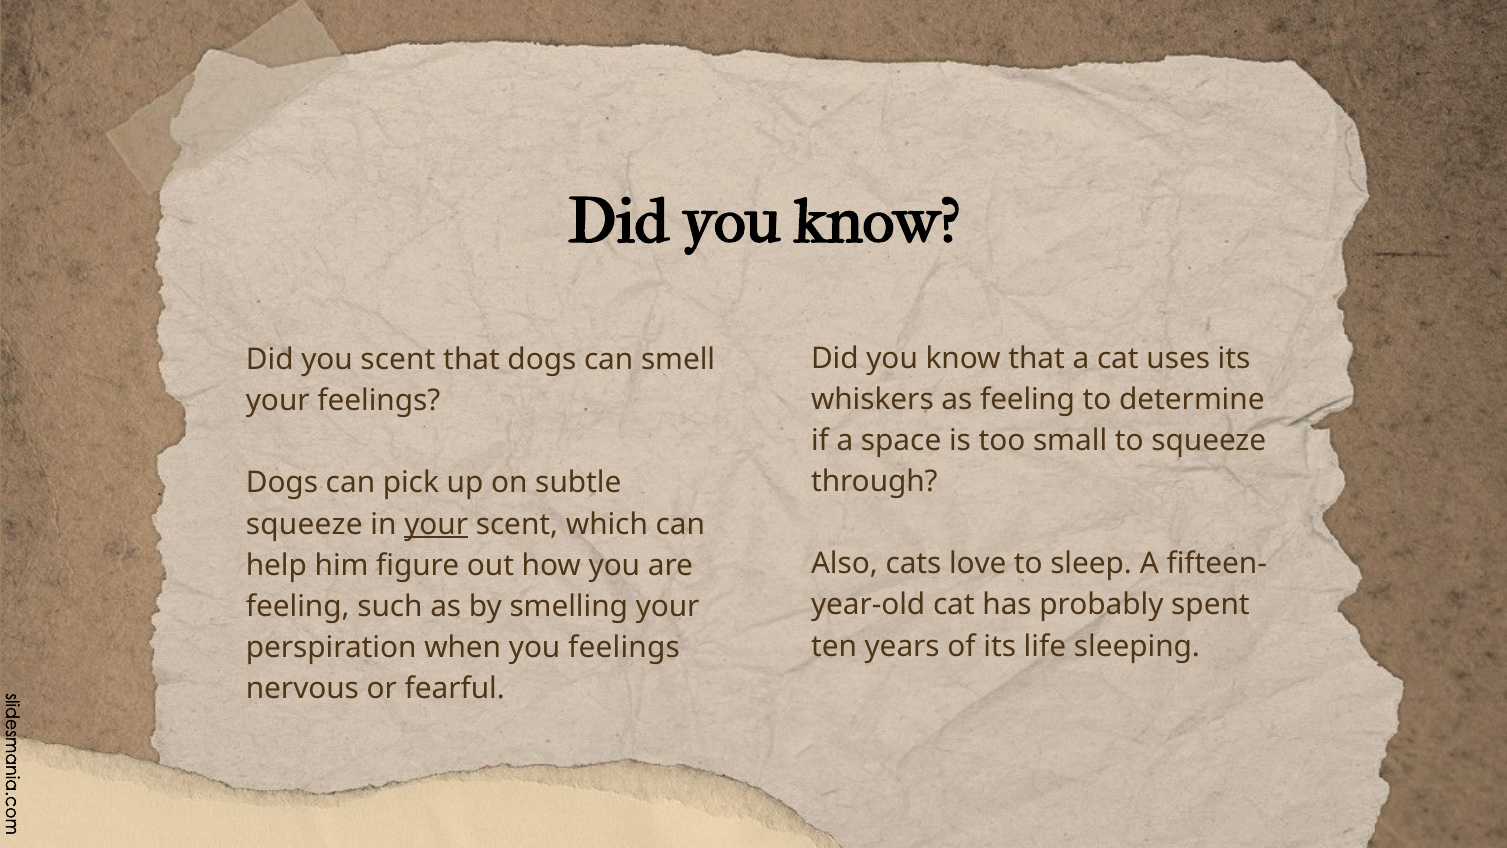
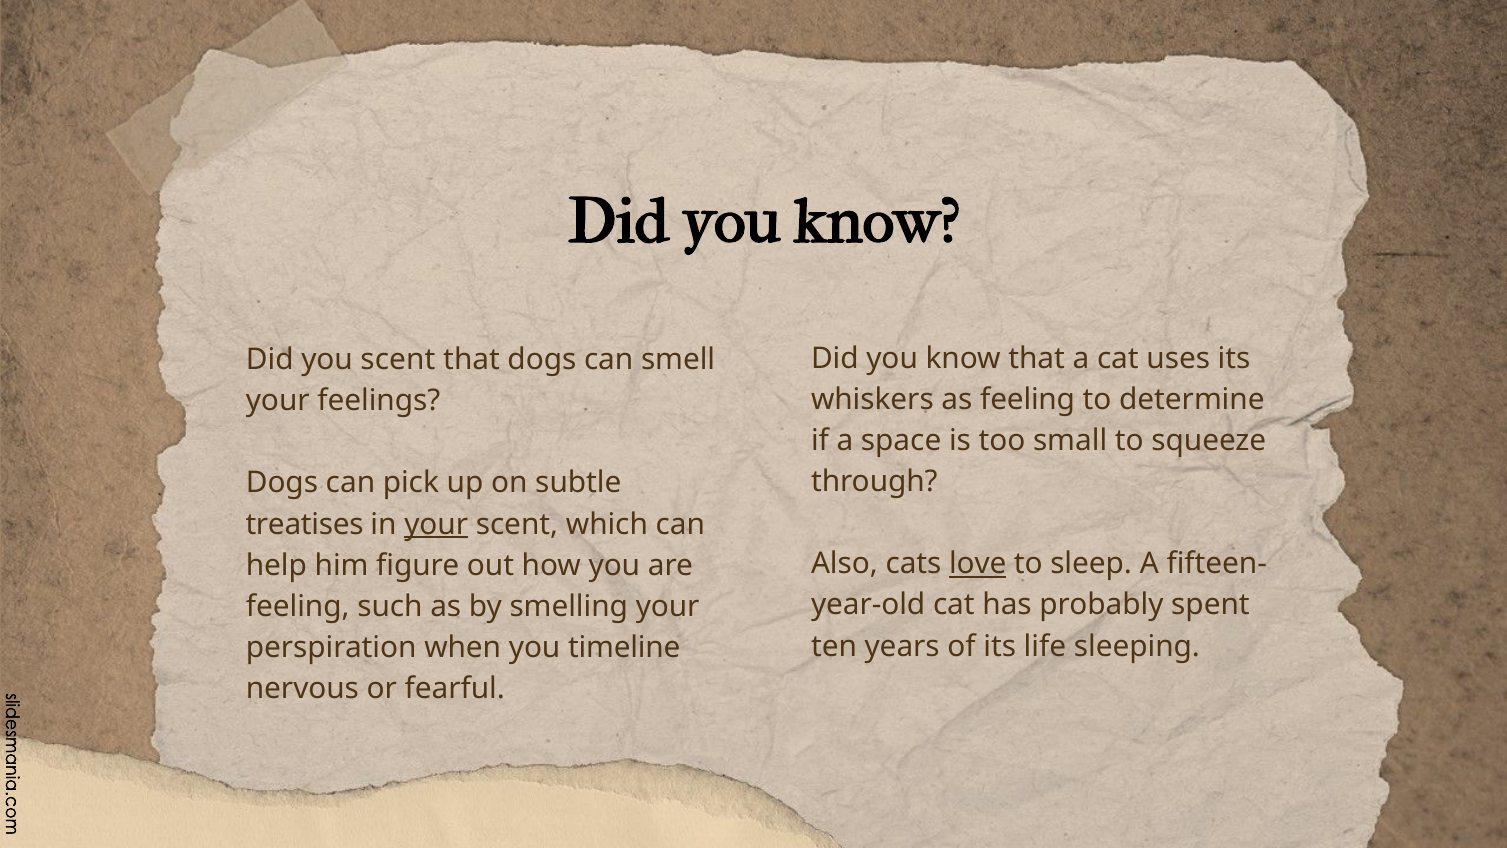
squeeze at (304, 524): squeeze -> treatises
love underline: none -> present
you feelings: feelings -> timeline
